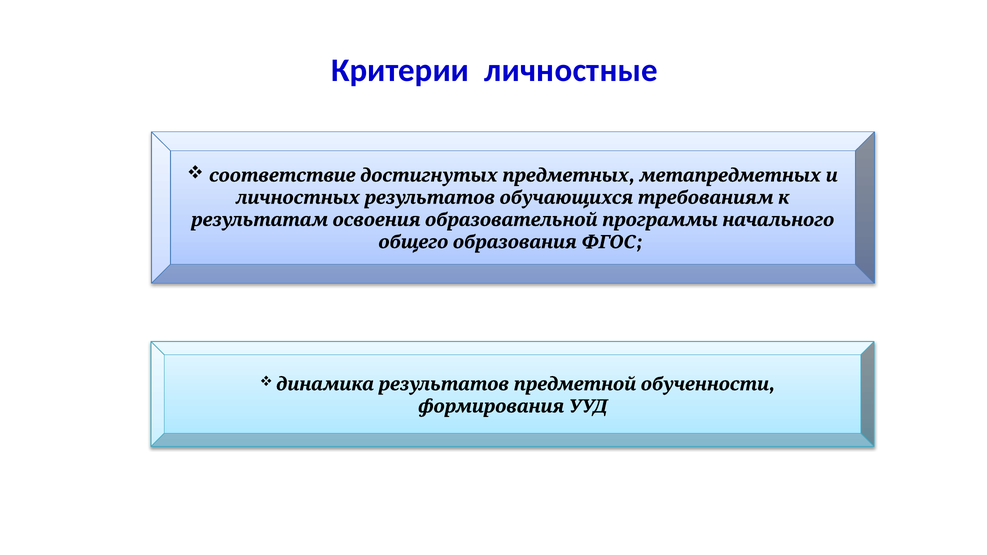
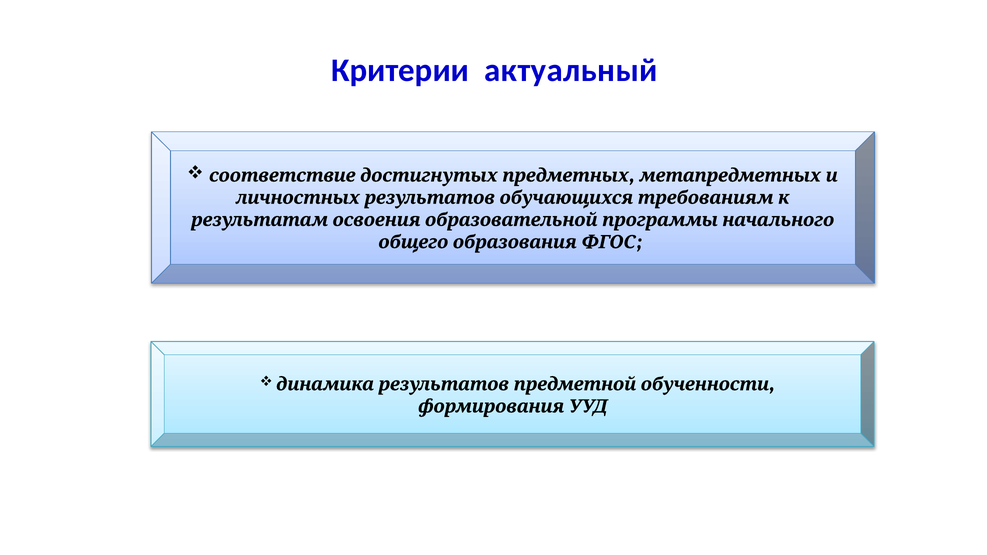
личностные: личностные -> актуальный
